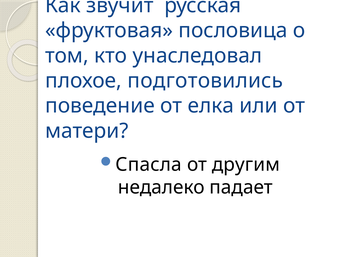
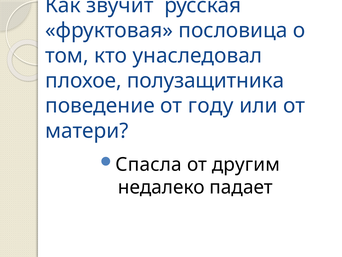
подготовились: подготовились -> полузащитника
елка: елка -> году
